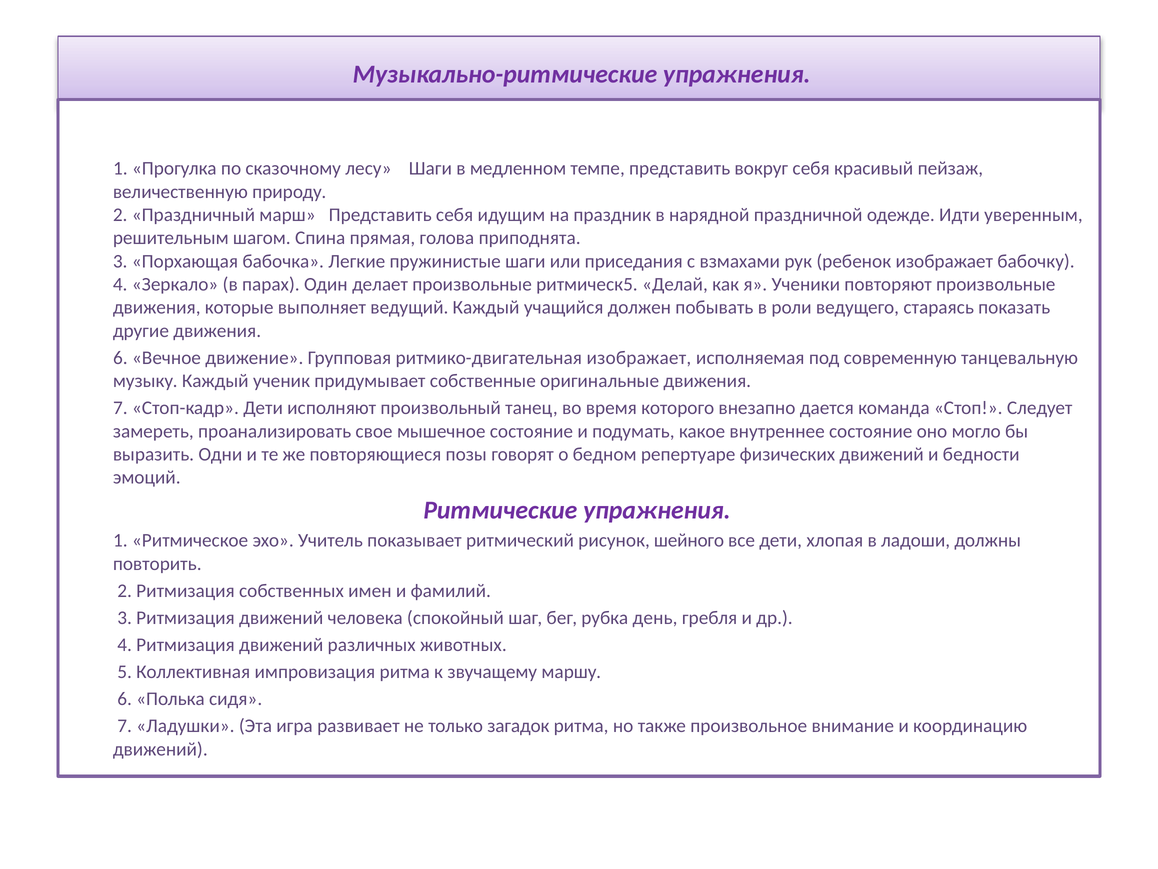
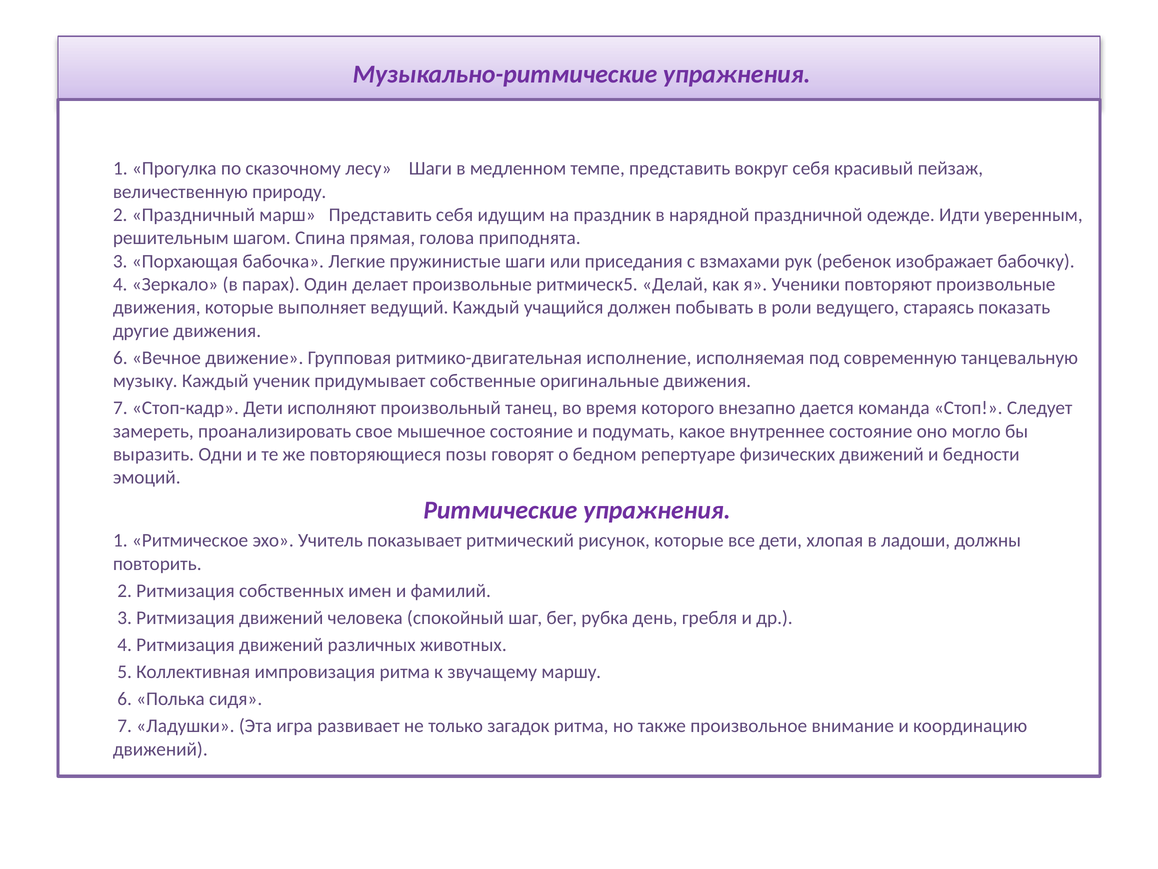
ритмико-двигательная изображает: изображает -> исполнение
рисунок шейного: шейного -> которые
